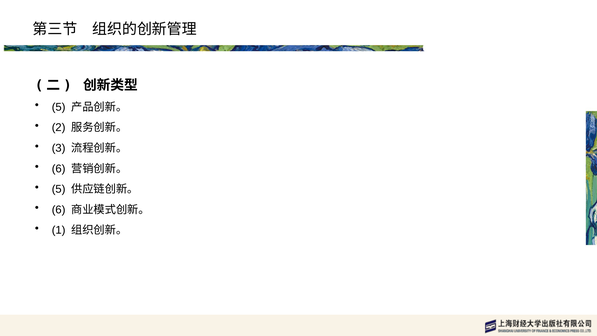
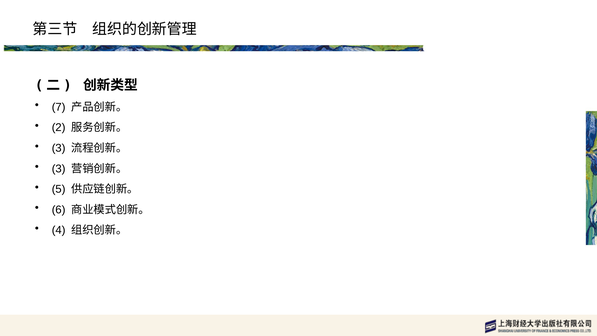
5 at (59, 107): 5 -> 7
6 at (59, 169): 6 -> 3
1: 1 -> 4
